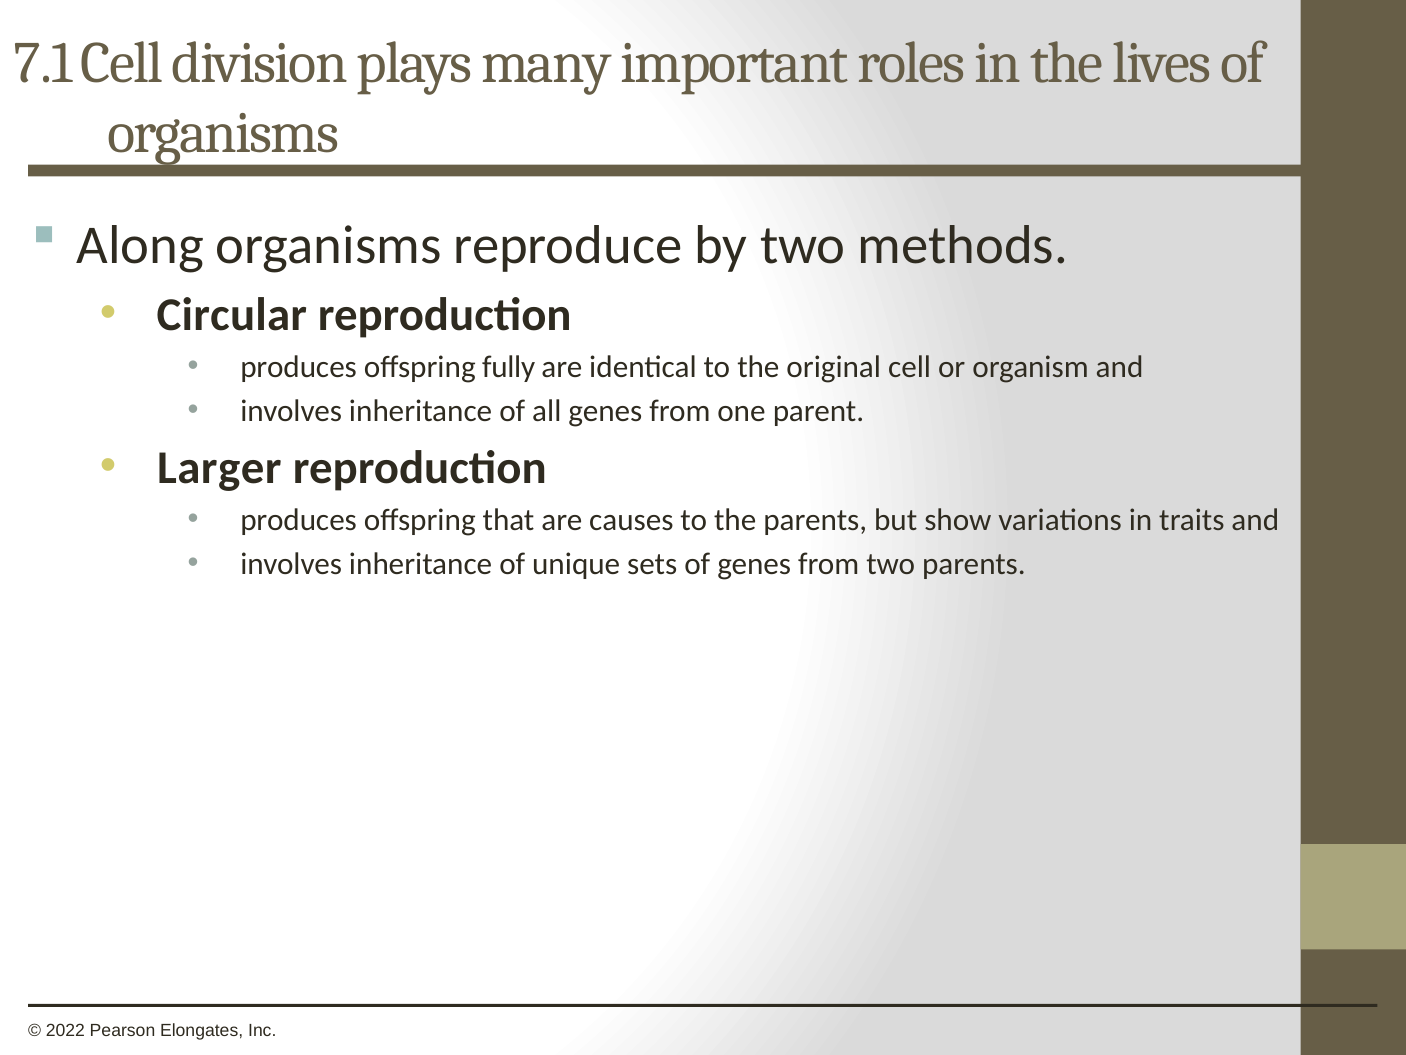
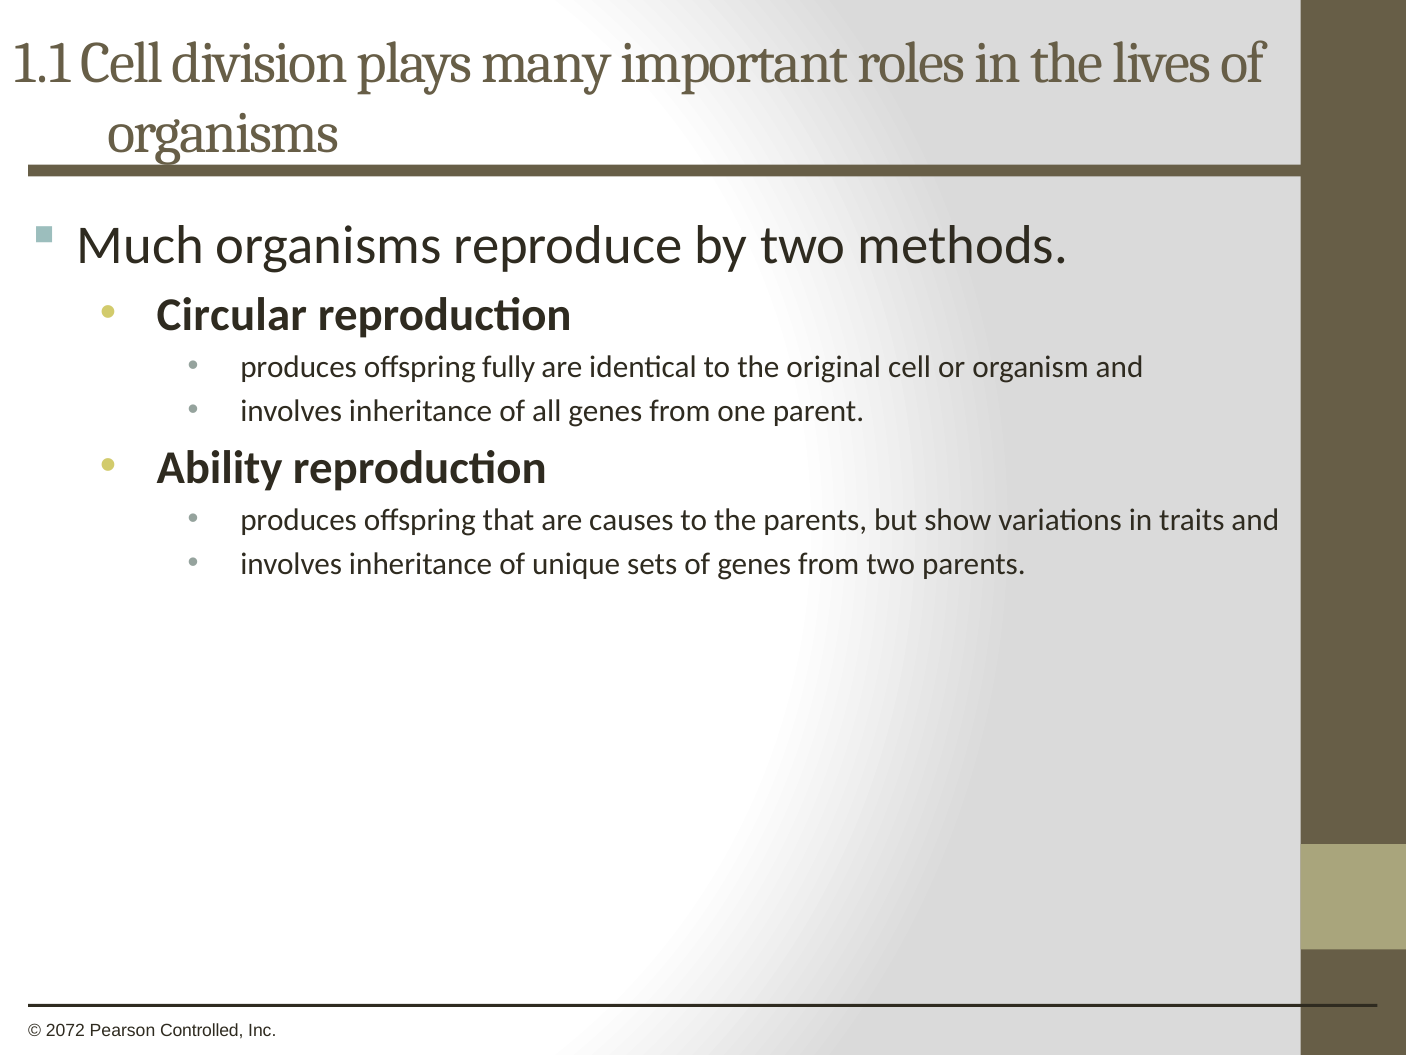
7.1: 7.1 -> 1.1
Along: Along -> Much
Larger: Larger -> Ability
2022: 2022 -> 2072
Elongates: Elongates -> Controlled
